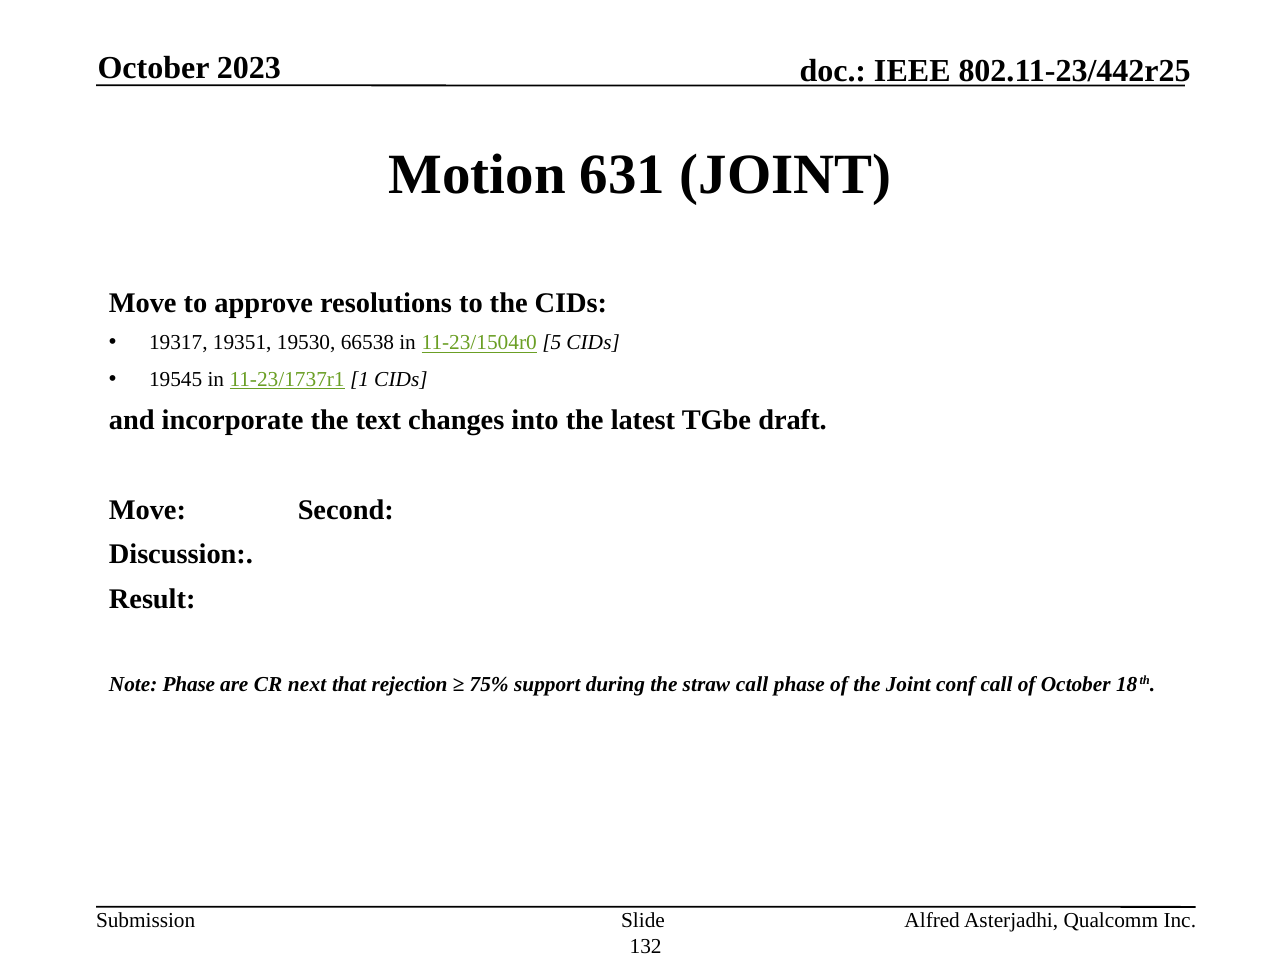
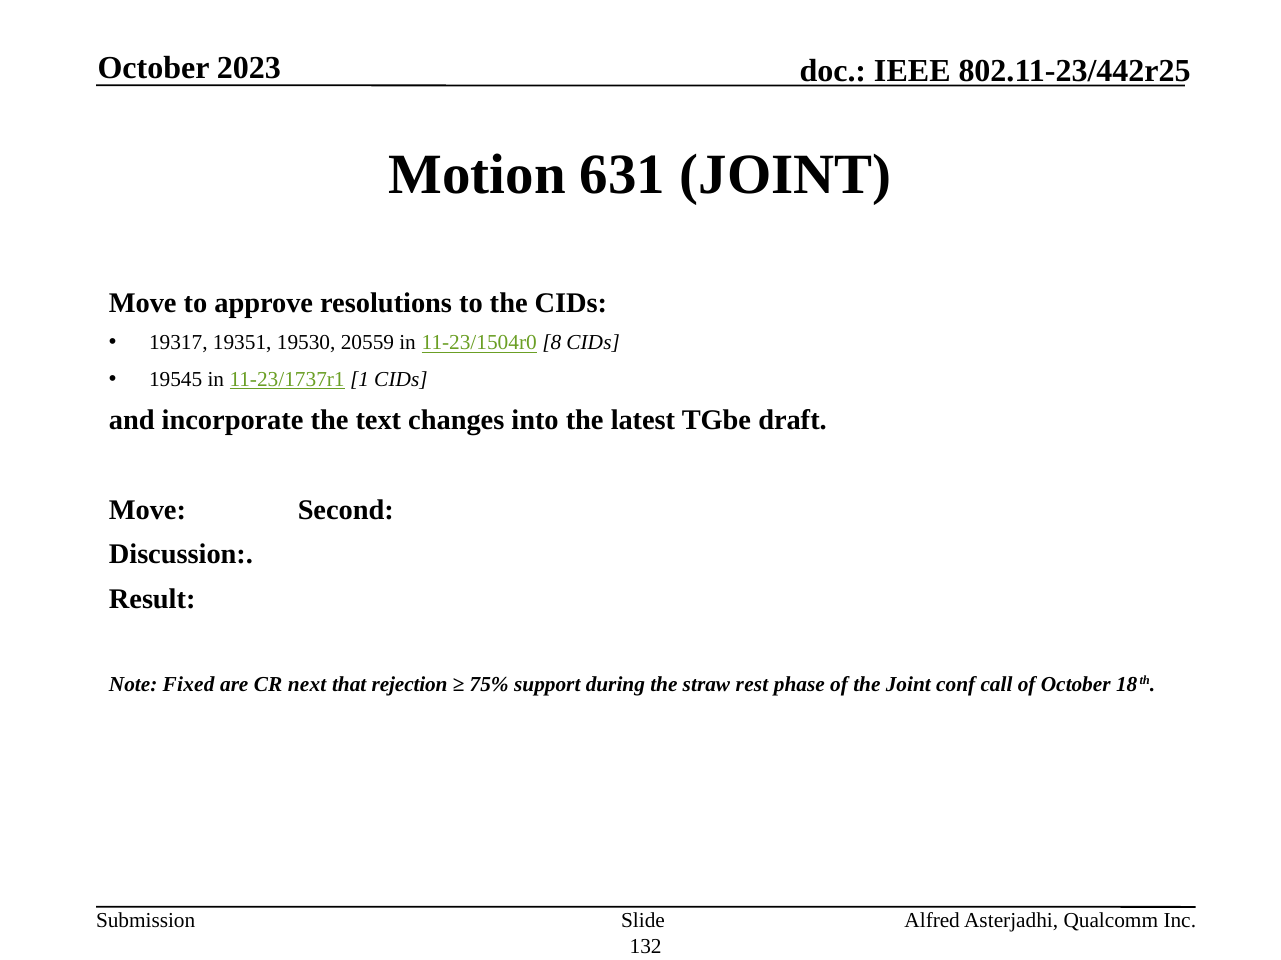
66538: 66538 -> 20559
5: 5 -> 8
Note Phase: Phase -> Fixed
straw call: call -> rest
